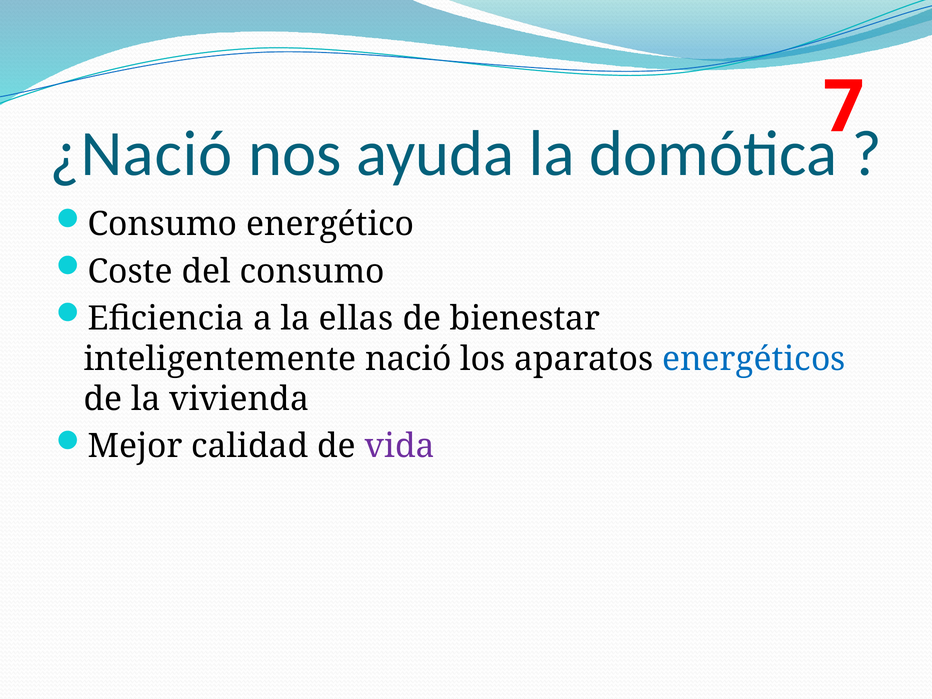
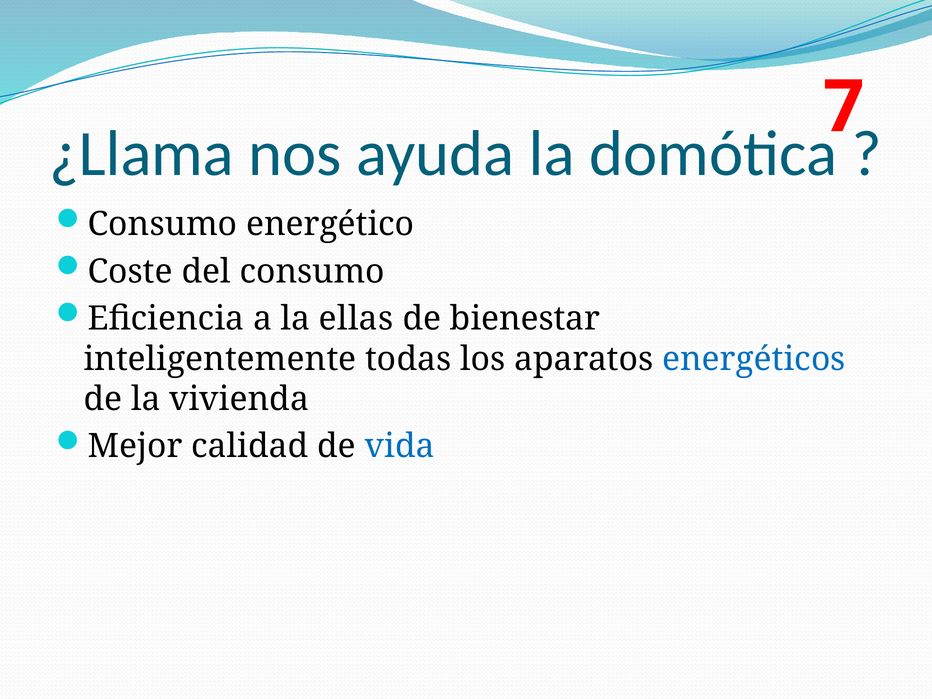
¿Nació: ¿Nació -> ¿Llama
nació: nació -> todas
vida colour: purple -> blue
